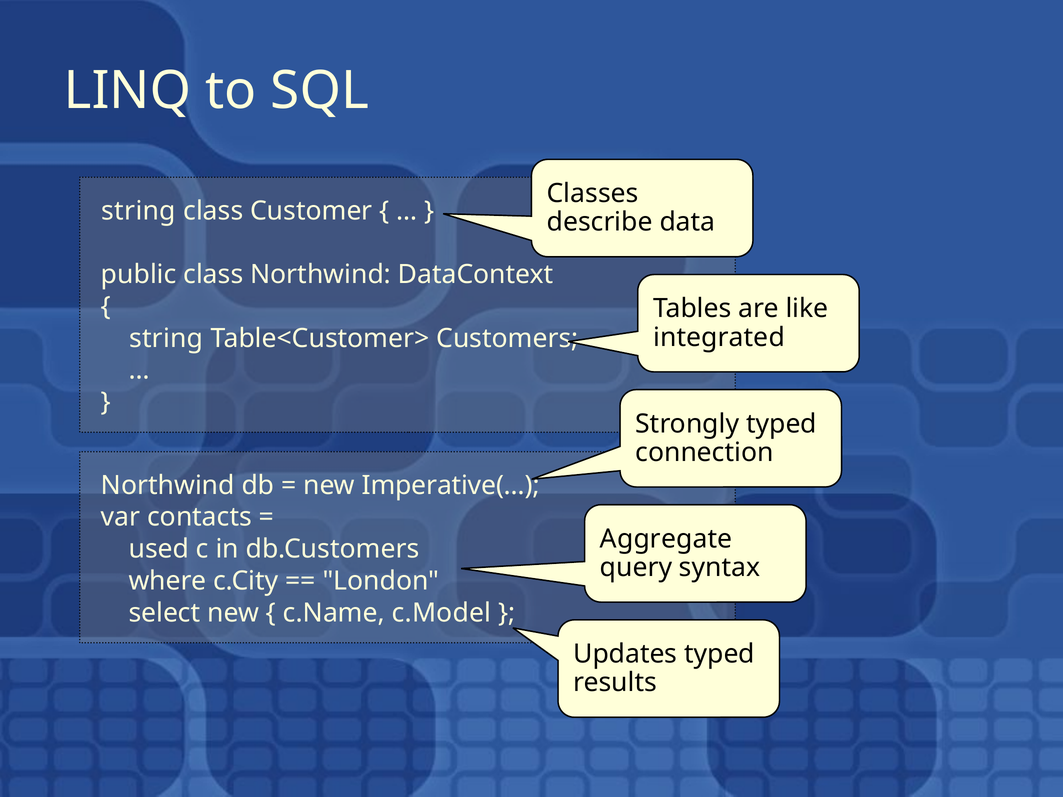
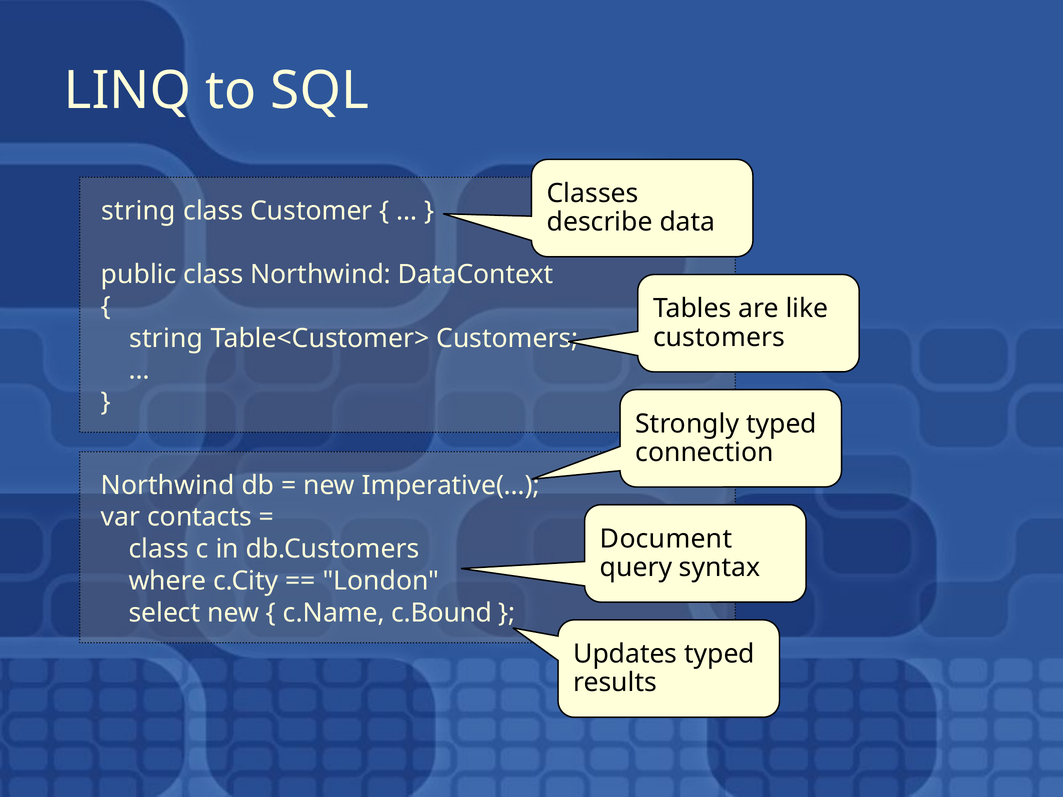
integrated at (719, 337): integrated -> customers
Aggregate: Aggregate -> Document
used at (159, 549): used -> class
c.Model: c.Model -> c.Bound
